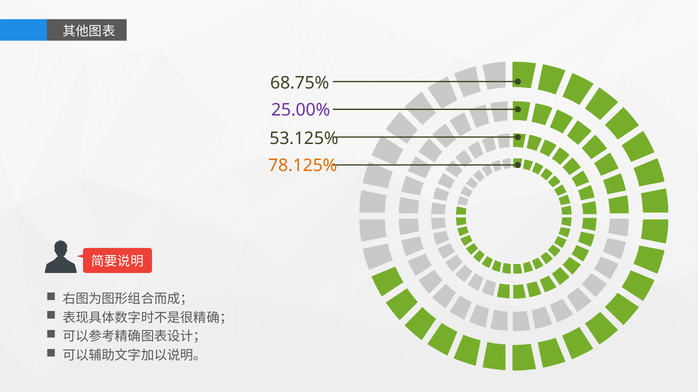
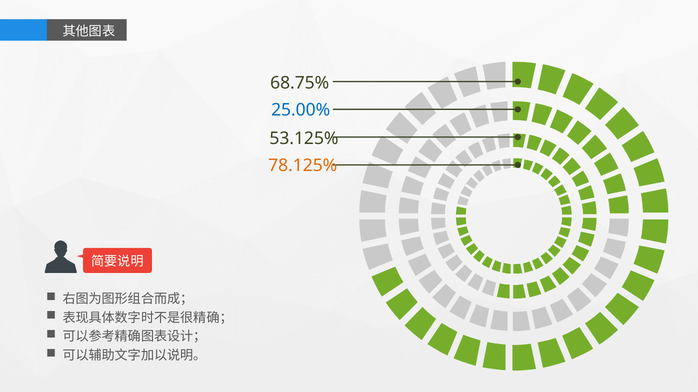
25.00% colour: purple -> blue
